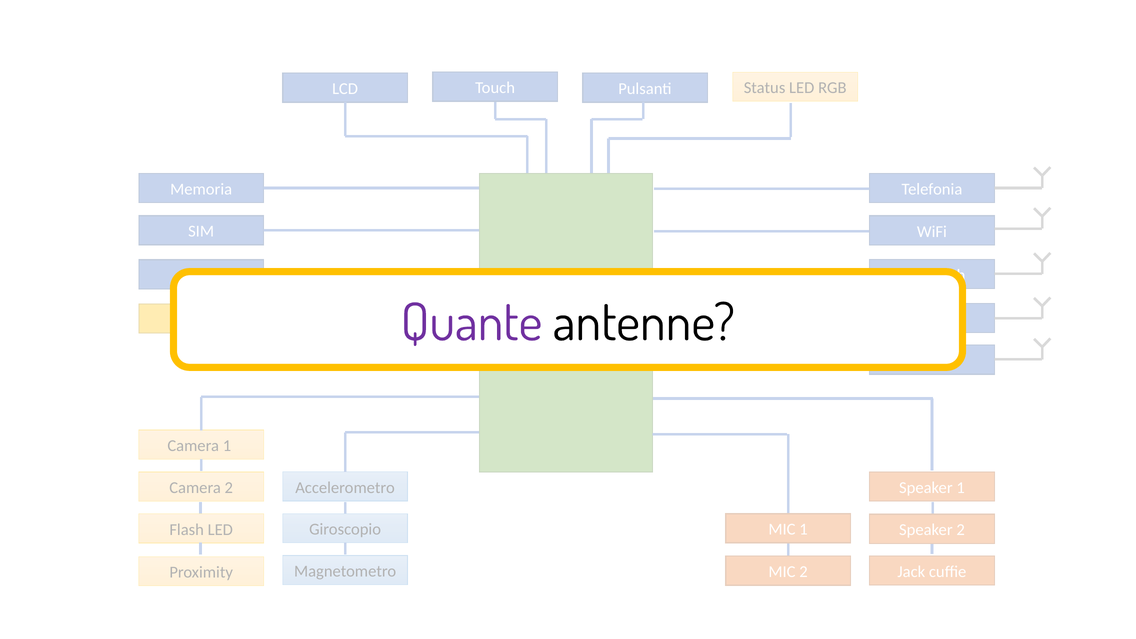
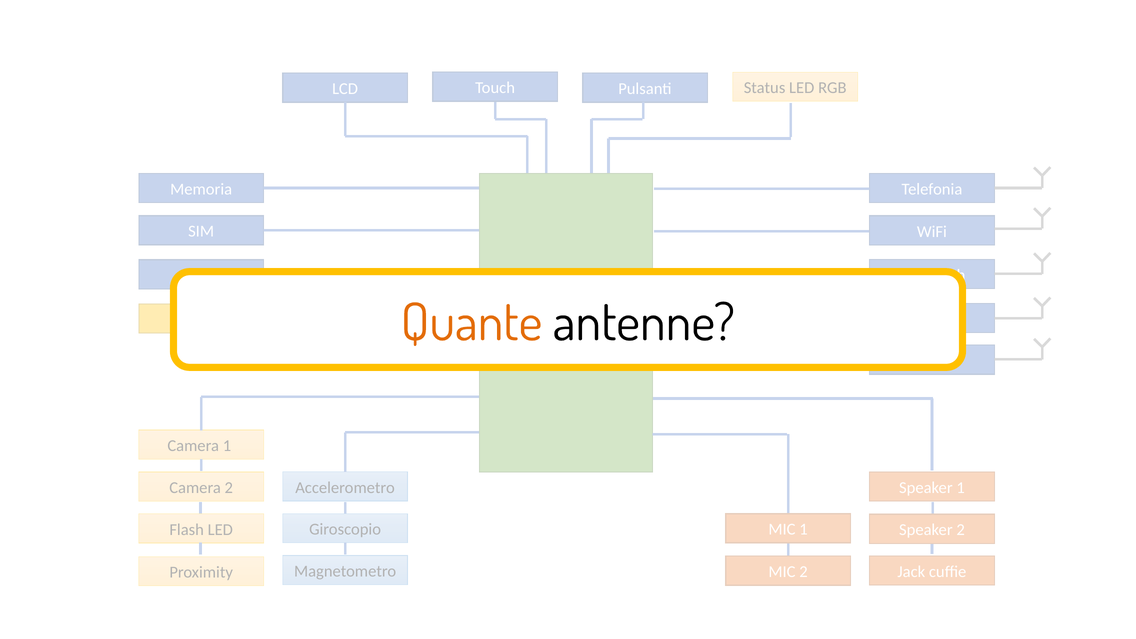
Quante colour: purple -> orange
